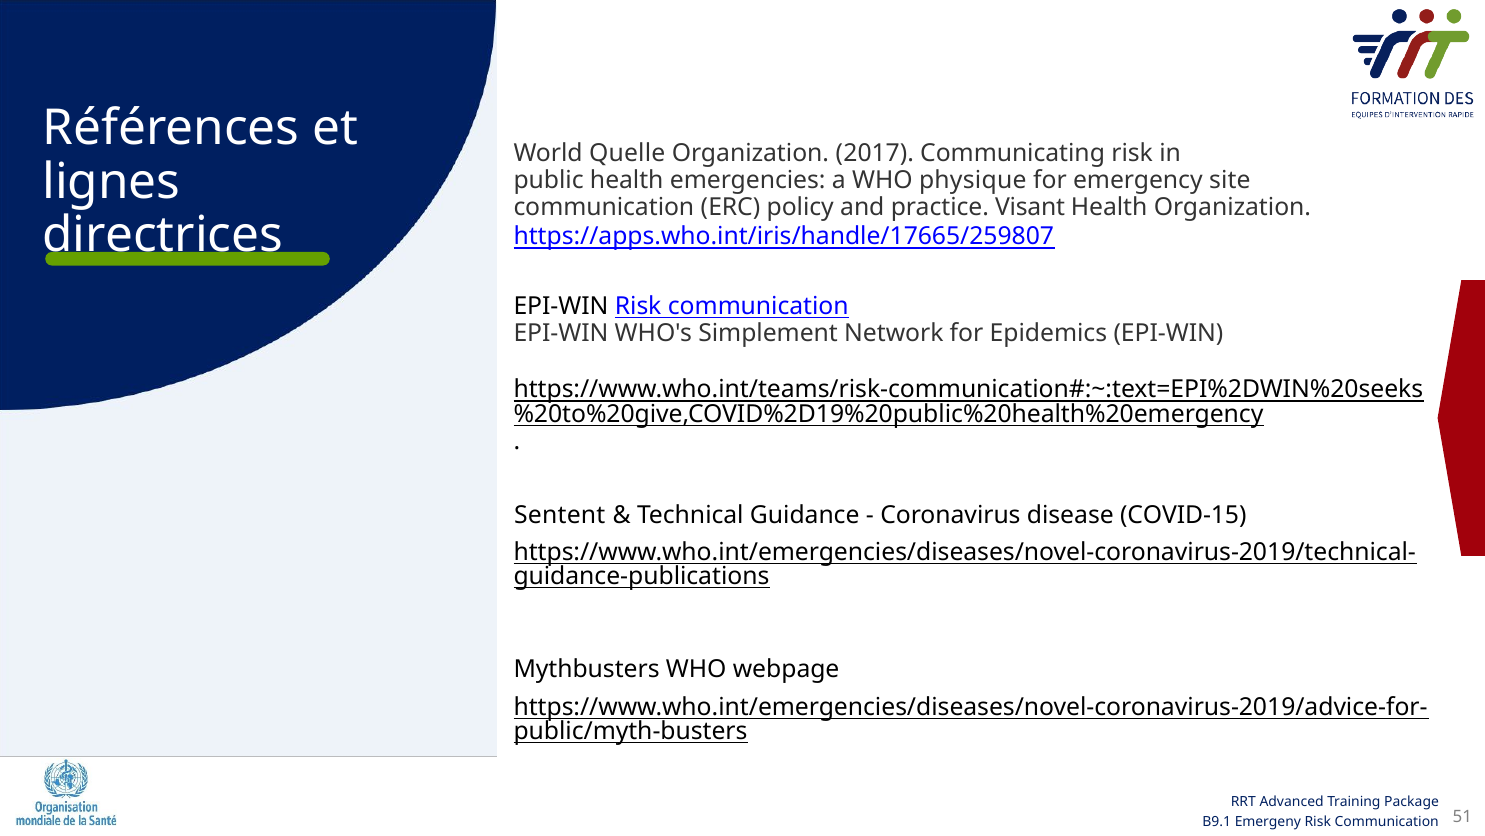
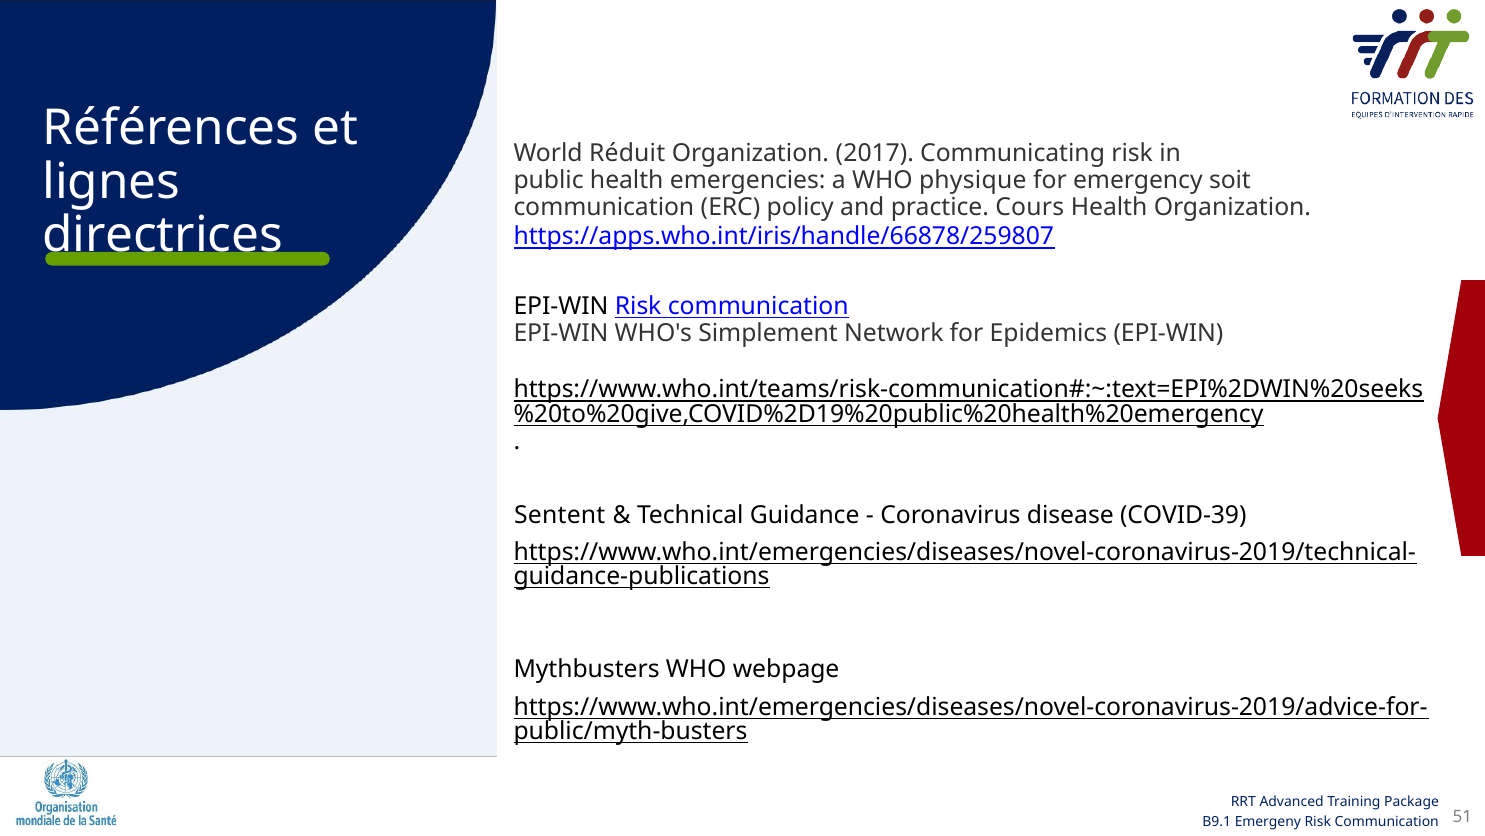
Quelle: Quelle -> Réduit
site: site -> soit
Visant: Visant -> Cours
https://apps.who.int/iris/handle/17665/259807: https://apps.who.int/iris/handle/17665/259807 -> https://apps.who.int/iris/handle/66878/259807
COVID-15: COVID-15 -> COVID-39
